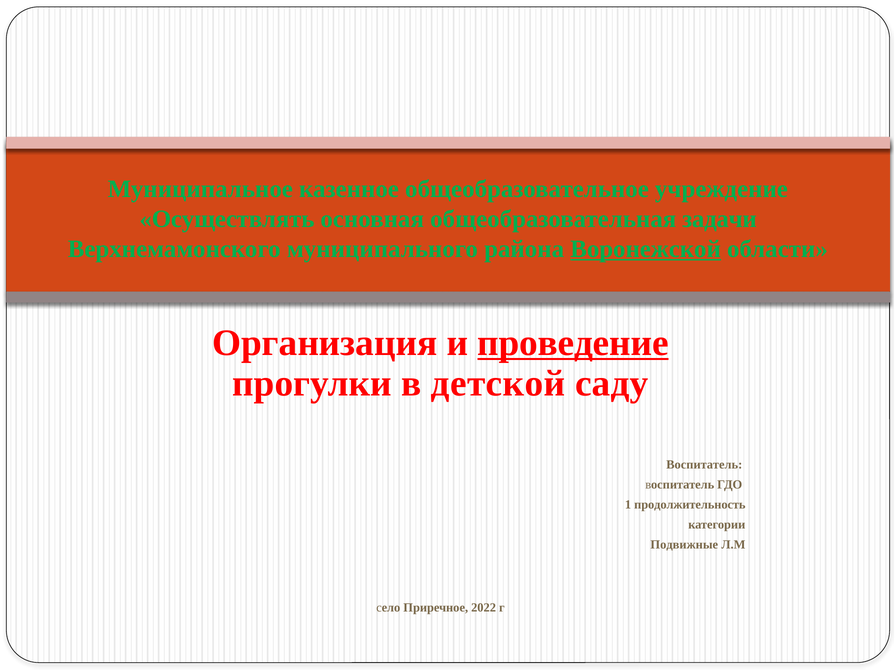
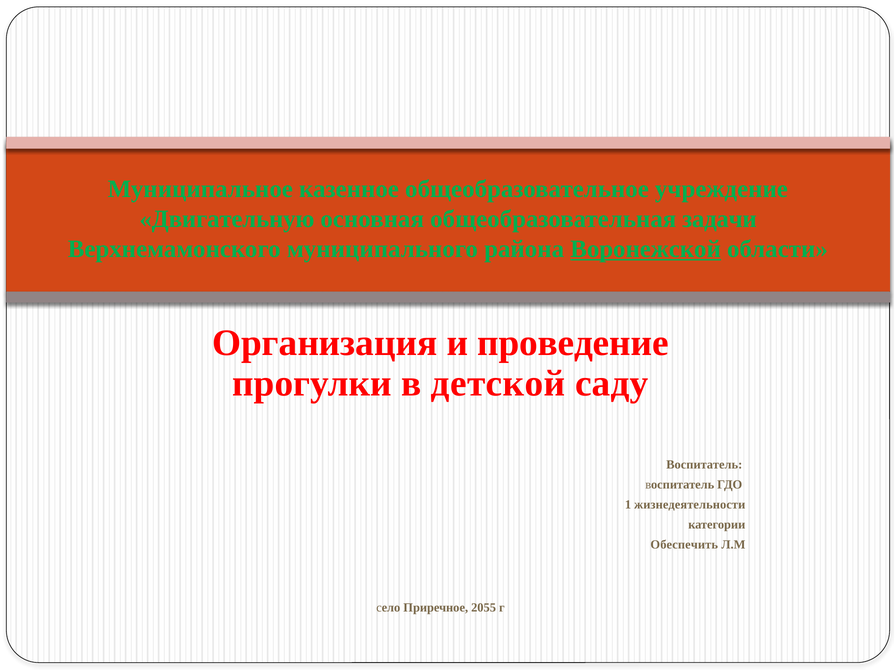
Осуществлять: Осуществлять -> Двигательную
проведение underline: present -> none
продолжительность: продолжительность -> жизнедеятельности
Подвижные: Подвижные -> Обеспечить
2022: 2022 -> 2055
